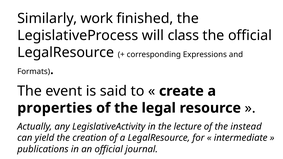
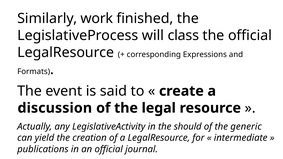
properties: properties -> discussion
lecture: lecture -> should
instead: instead -> generic
